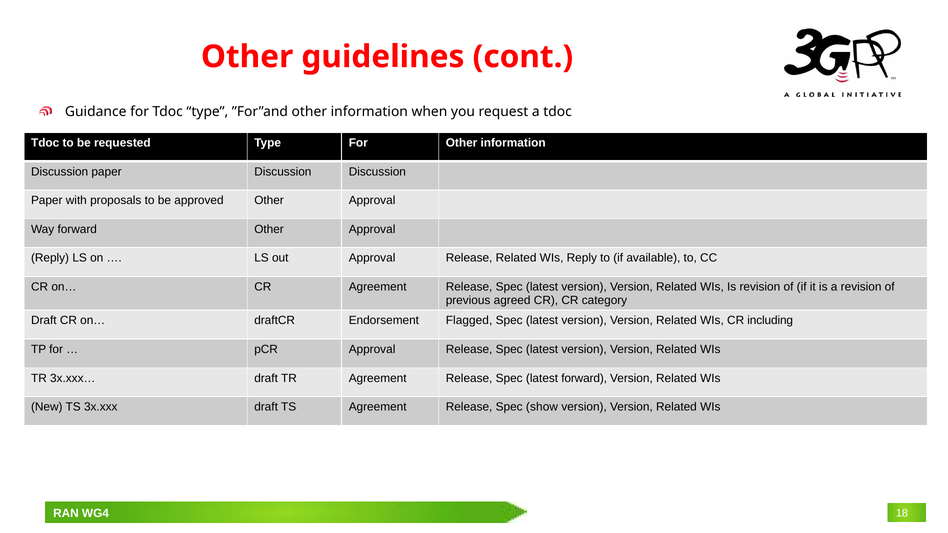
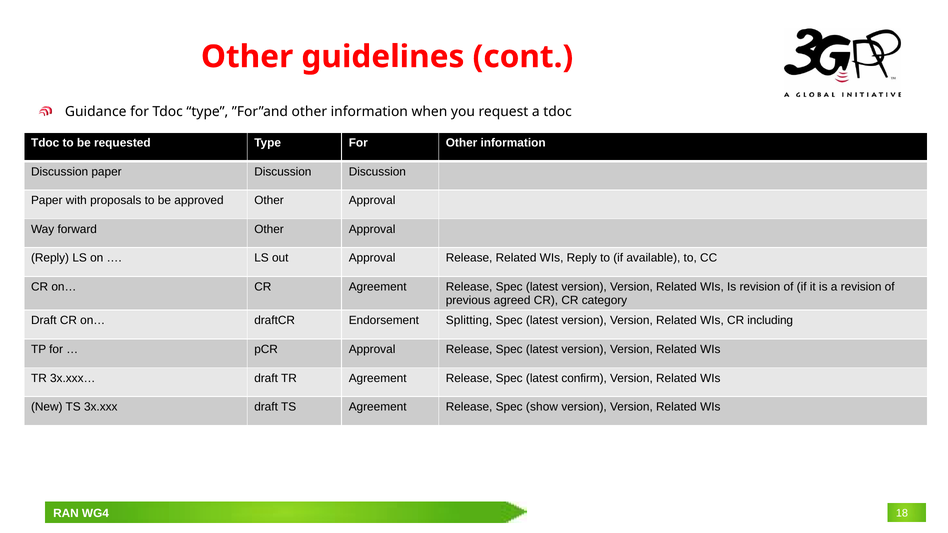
Flagged: Flagged -> Splitting
latest forward: forward -> confirm
